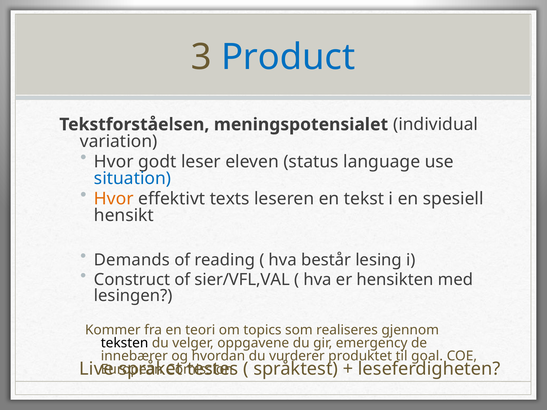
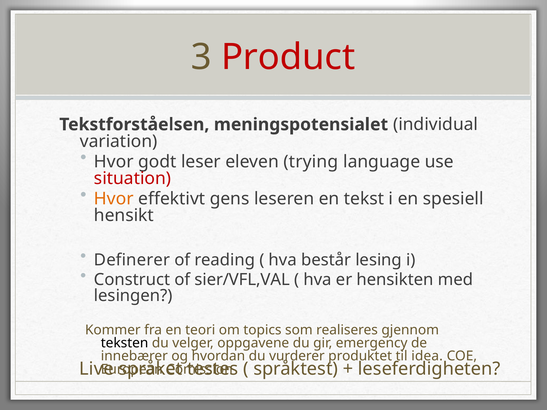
Product colour: blue -> red
status: status -> trying
situation colour: blue -> red
texts: texts -> gens
Demands: Demands -> Definerer
goal: goal -> idea
